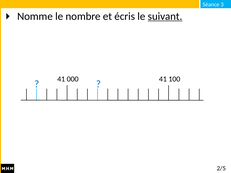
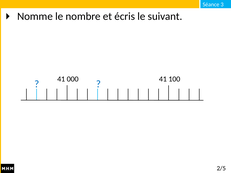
suivant underline: present -> none
